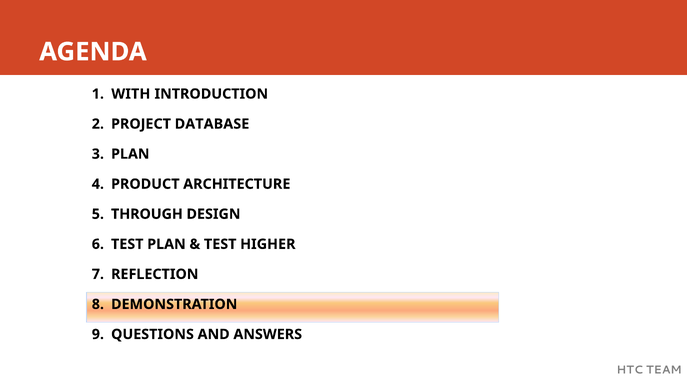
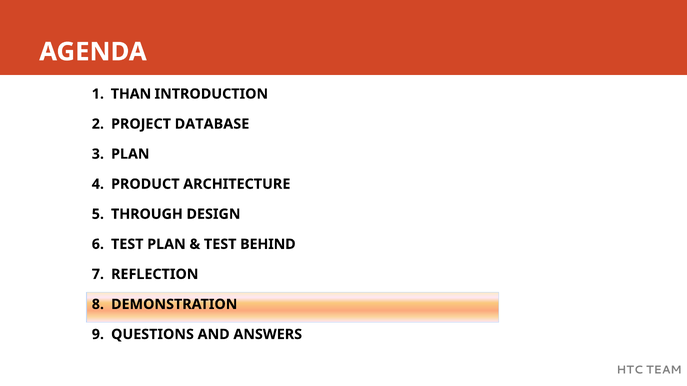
WITH: WITH -> THAN
HIGHER: HIGHER -> BEHIND
